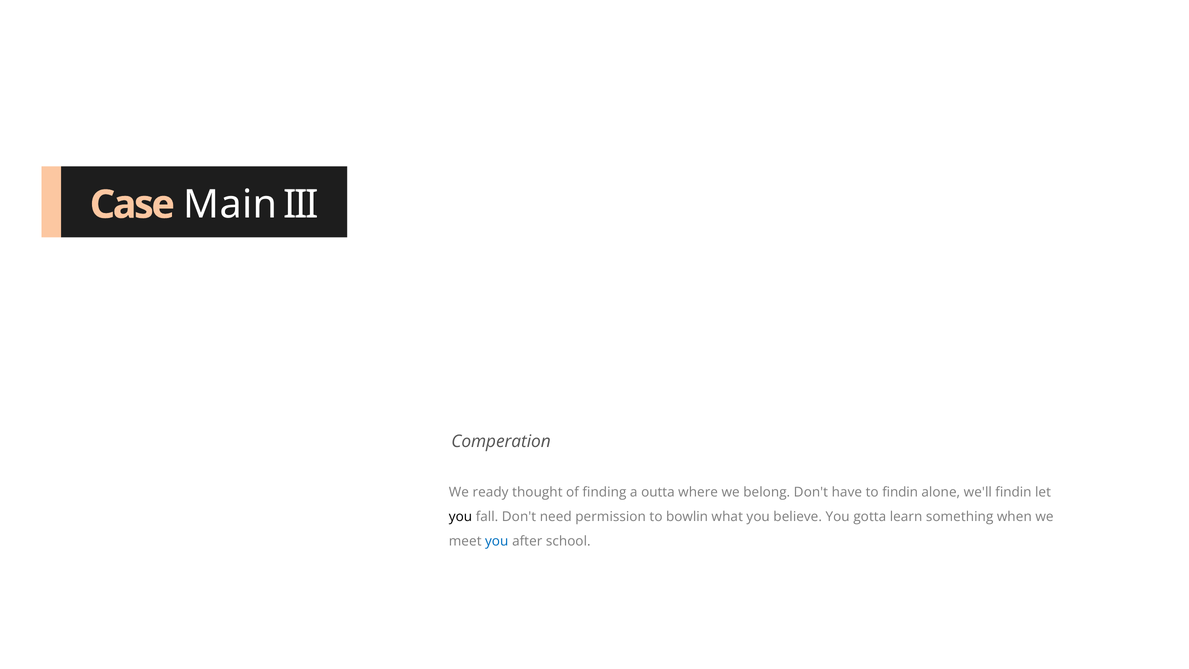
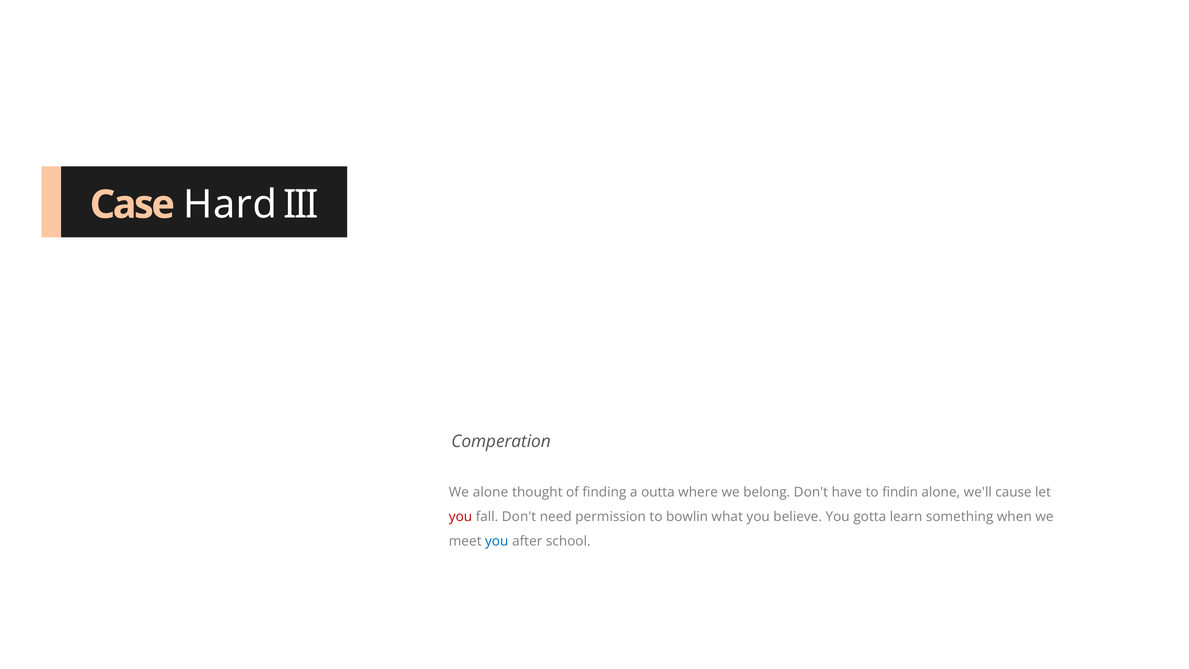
Main: Main -> Hard
We ready: ready -> alone
we'll findin: findin -> cause
you at (461, 517) colour: black -> red
